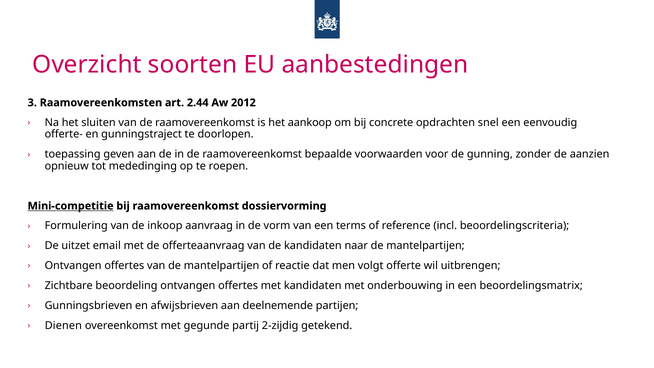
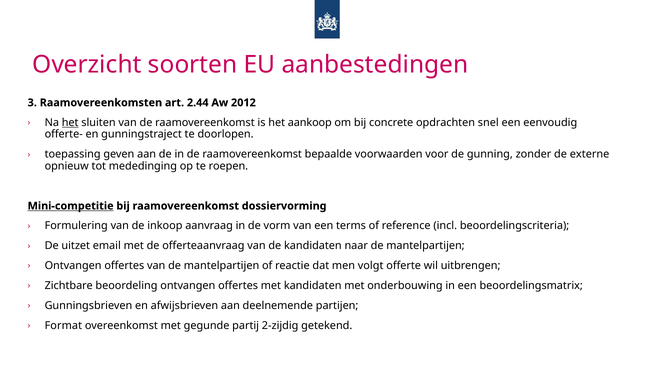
het at (70, 123) underline: none -> present
aanzien: aanzien -> externe
Dienen: Dienen -> Format
